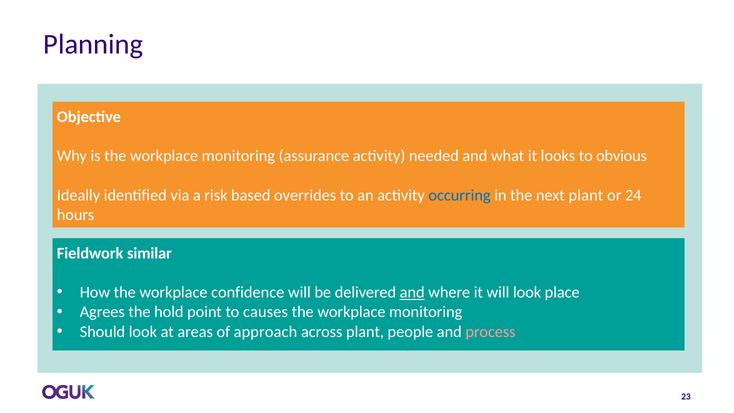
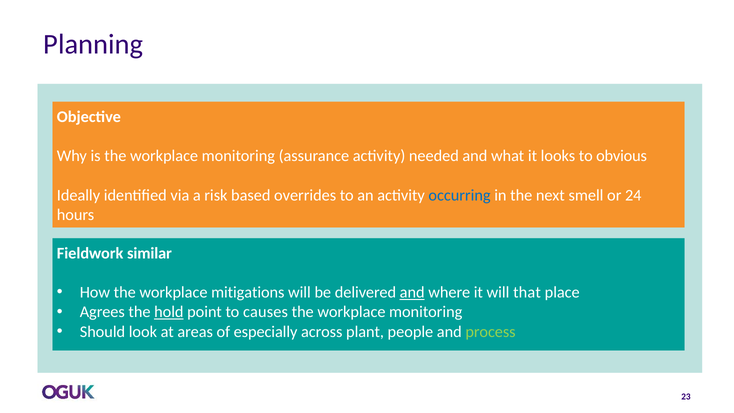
next plant: plant -> smell
confidence: confidence -> mitigations
will look: look -> that
hold underline: none -> present
approach: approach -> especially
process colour: pink -> light green
